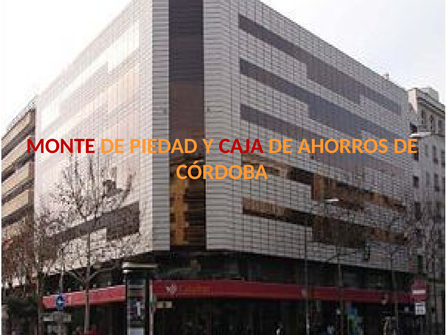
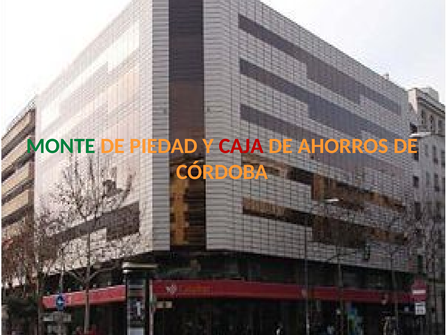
MONTE colour: red -> green
